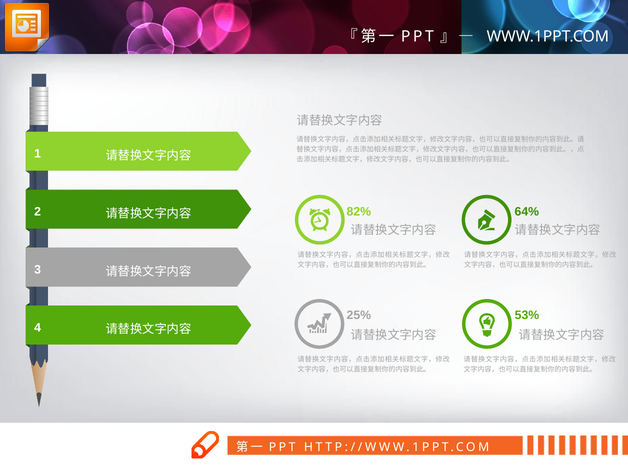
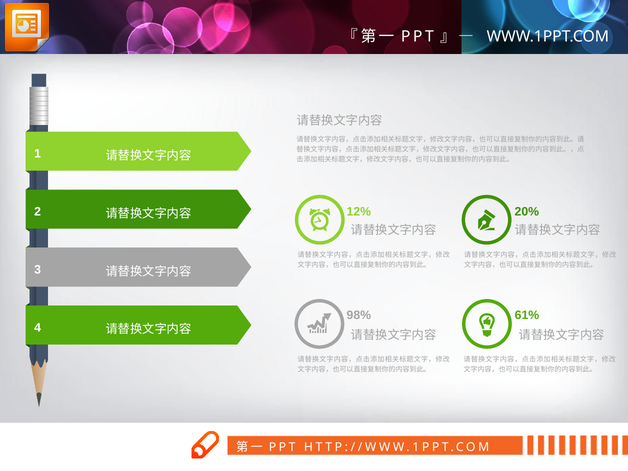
82%: 82% -> 12%
64%: 64% -> 20%
25%: 25% -> 98%
53%: 53% -> 61%
